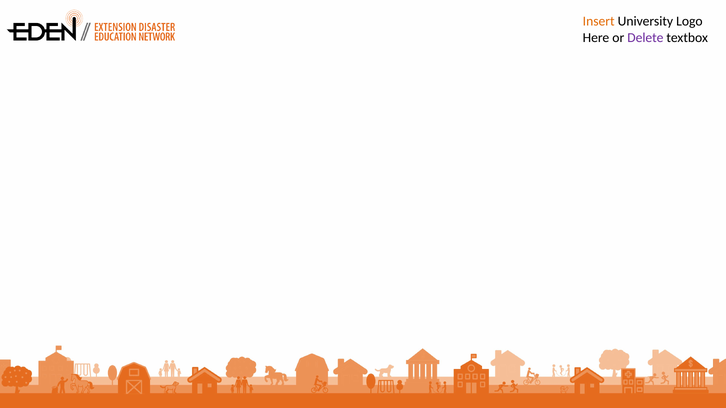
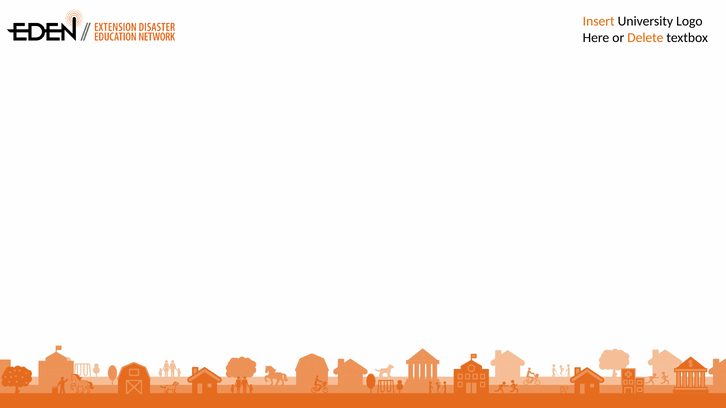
Delete colour: purple -> orange
